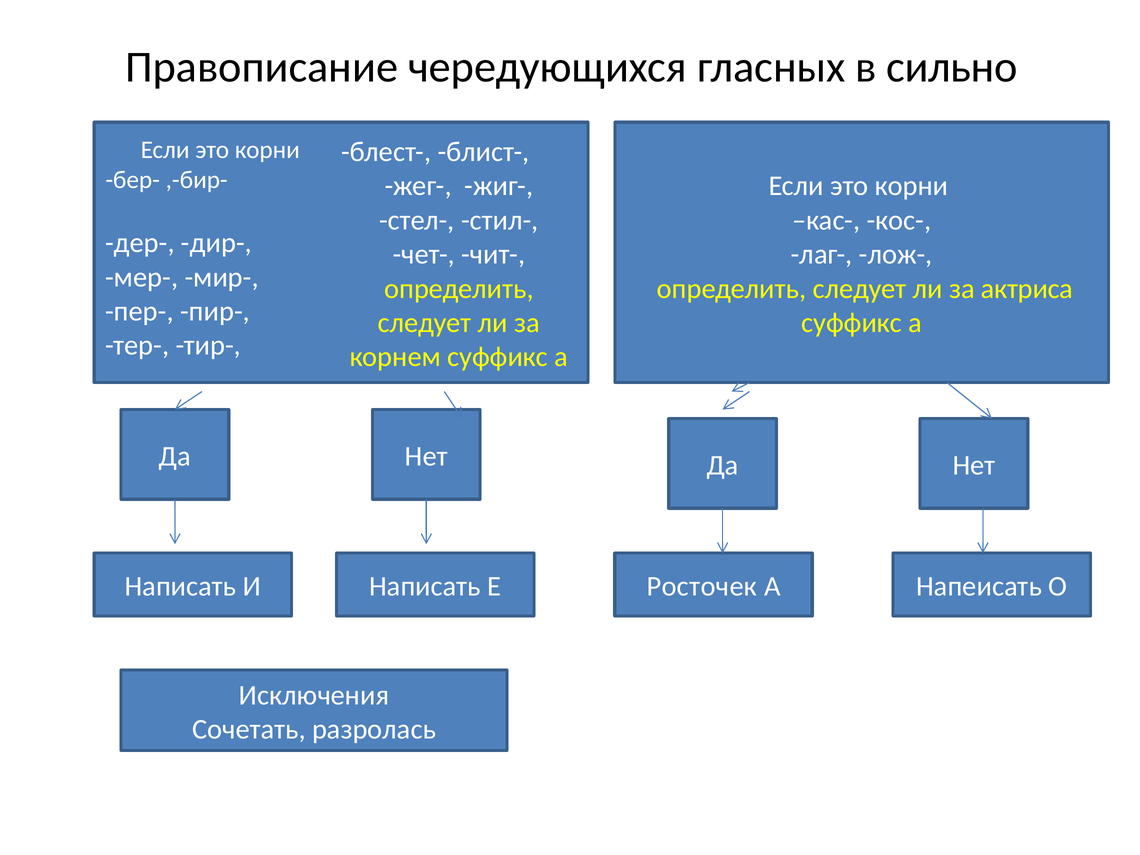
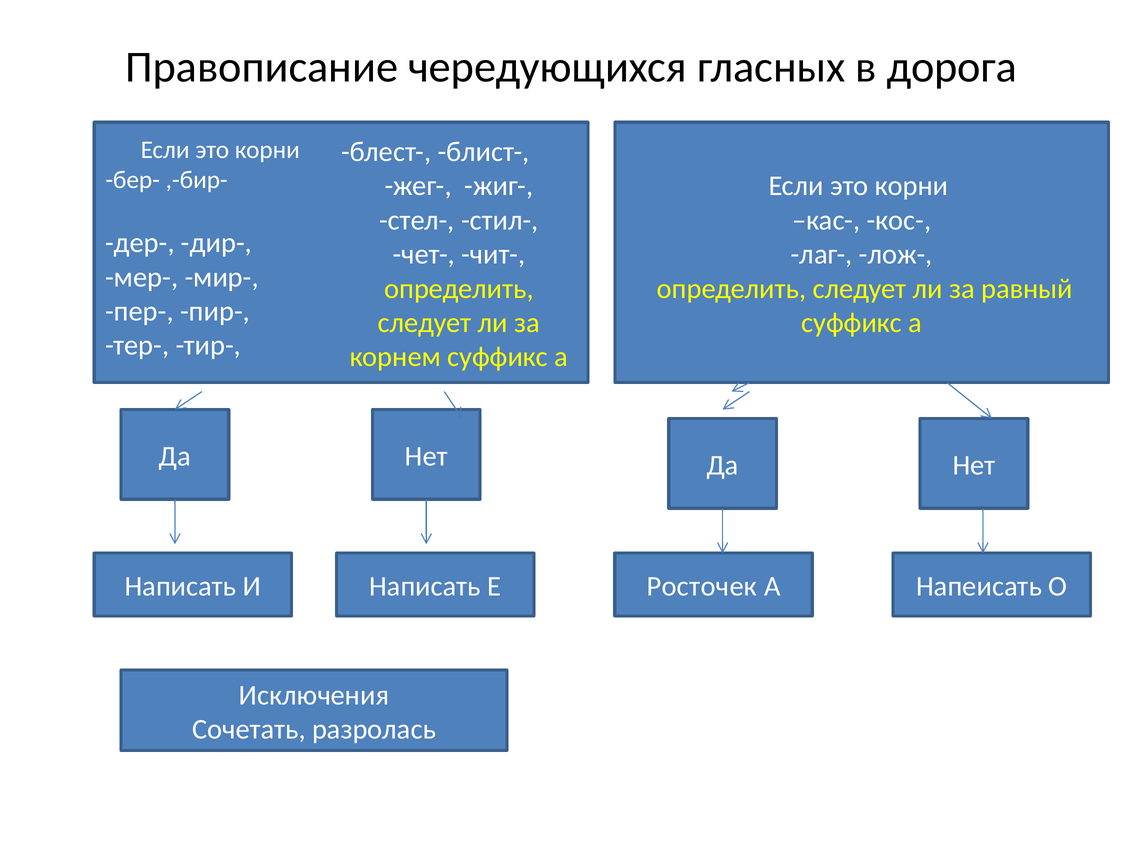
сильно: сильно -> дорога
актриса: актриса -> равный
